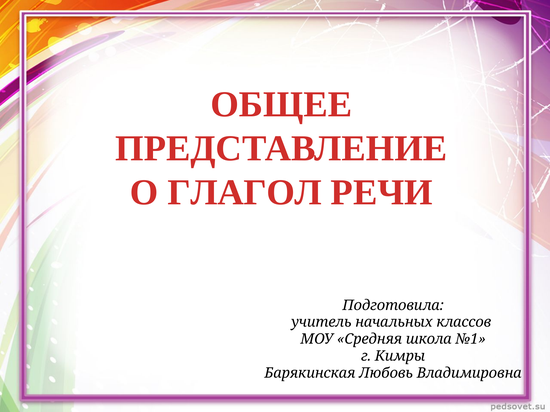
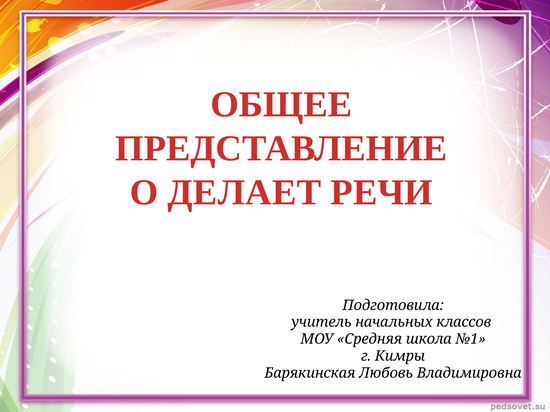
ГЛАГОЛ: ГЛАГОЛ -> ДЕЛАЕТ
